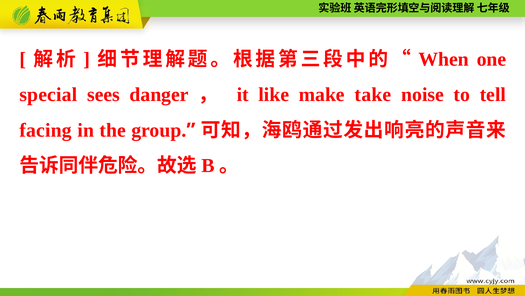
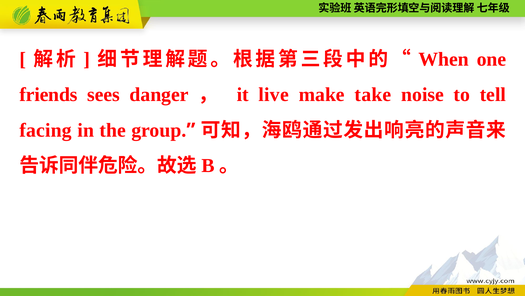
special: special -> friends
like: like -> live
